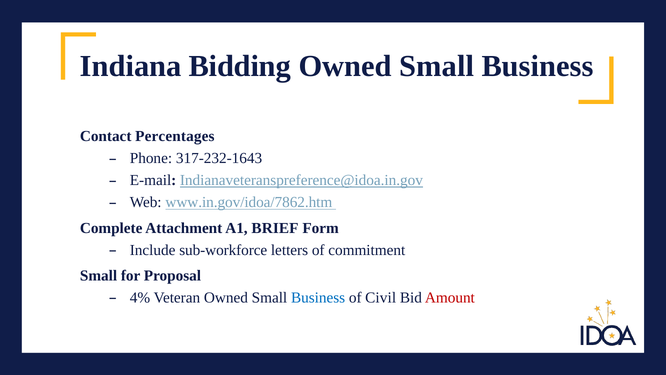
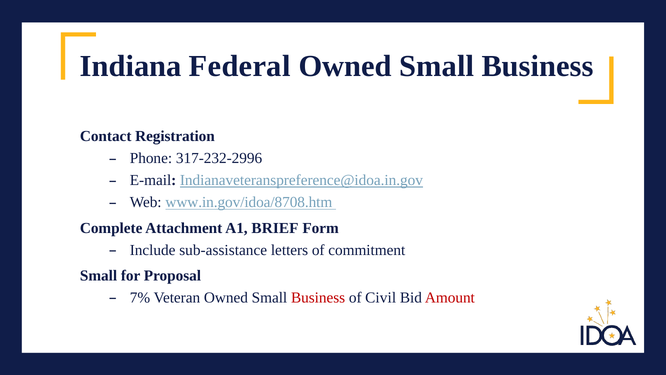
Bidding: Bidding -> Federal
Percentages: Percentages -> Registration
317-232-1643: 317-232-1643 -> 317-232-2996
www.in.gov/idoa/7862.htm: www.in.gov/idoa/7862.htm -> www.in.gov/idoa/8708.htm
sub-workforce: sub-workforce -> sub-assistance
4%: 4% -> 7%
Business at (318, 297) colour: blue -> red
